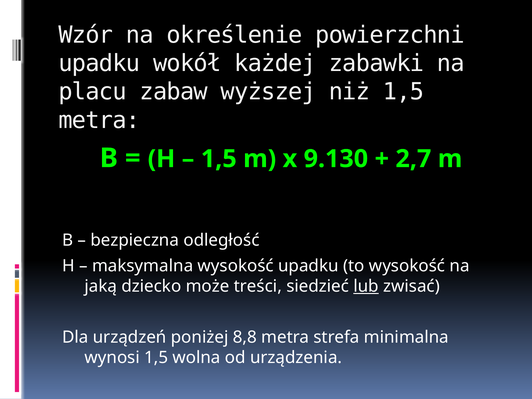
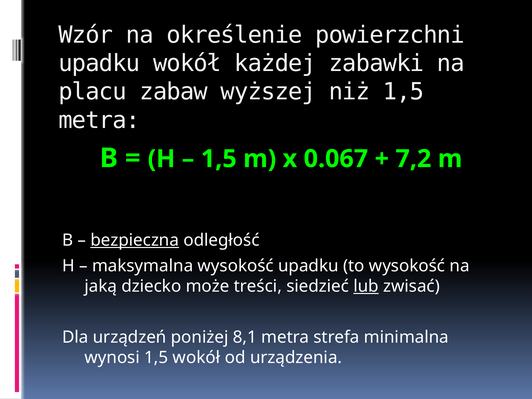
9.130: 9.130 -> 0.067
2,7: 2,7 -> 7,2
bezpieczna underline: none -> present
8,8: 8,8 -> 8,1
1,5 wolna: wolna -> wokół
